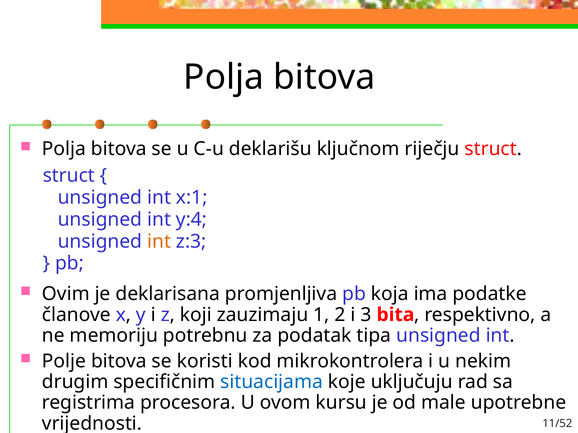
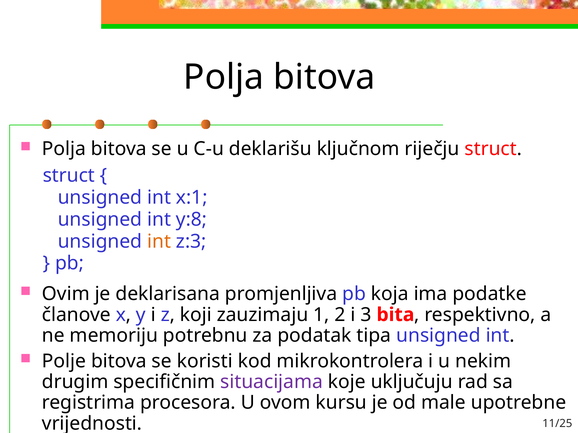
y:4: y:4 -> y:8
situacijama colour: blue -> purple
11/52: 11/52 -> 11/25
